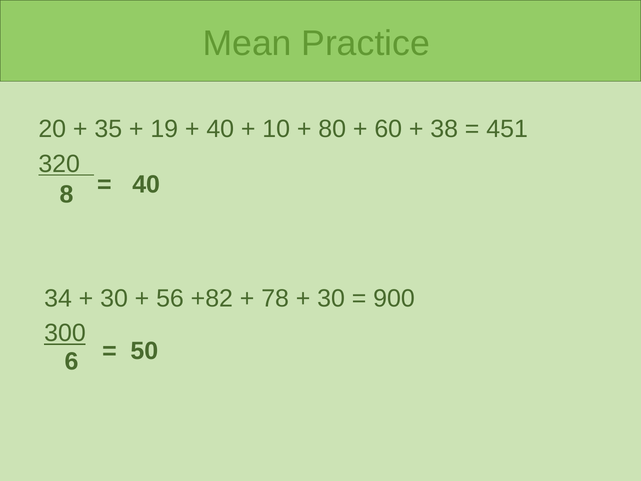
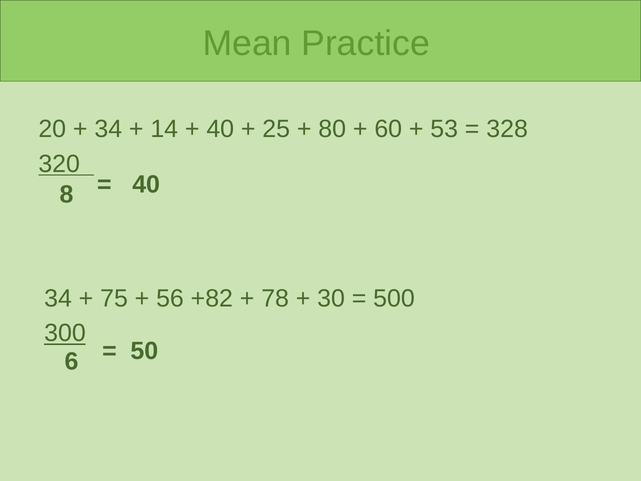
35 at (108, 129): 35 -> 34
19: 19 -> 14
10: 10 -> 25
38: 38 -> 53
451: 451 -> 328
30 at (114, 298): 30 -> 75
900: 900 -> 500
